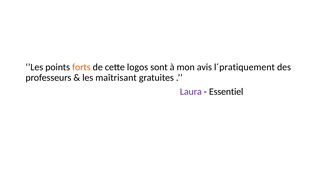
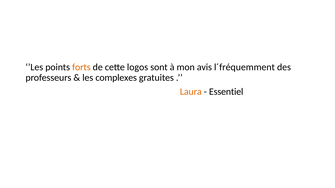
l´pratiquement: l´pratiquement -> l´fréquemment
maîtrisant: maîtrisant -> complexes
Laura colour: purple -> orange
